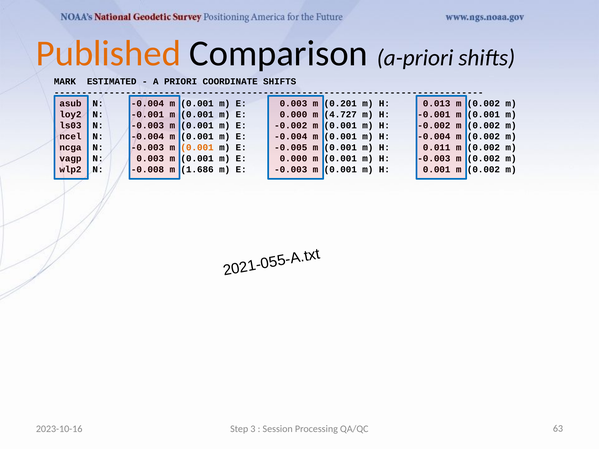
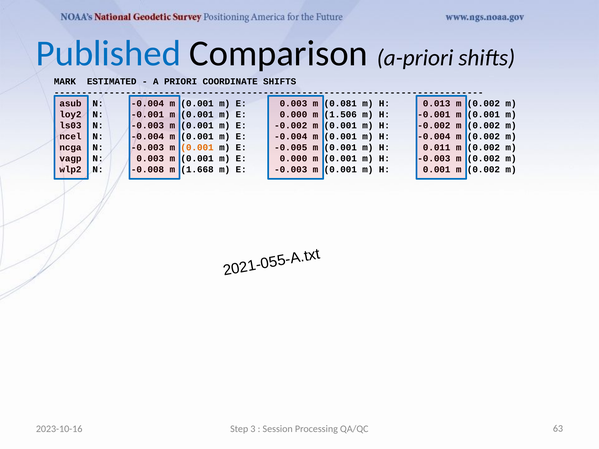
Published colour: orange -> blue
0.201: 0.201 -> 0.081
4.727: 4.727 -> 1.506
1.686: 1.686 -> 1.668
